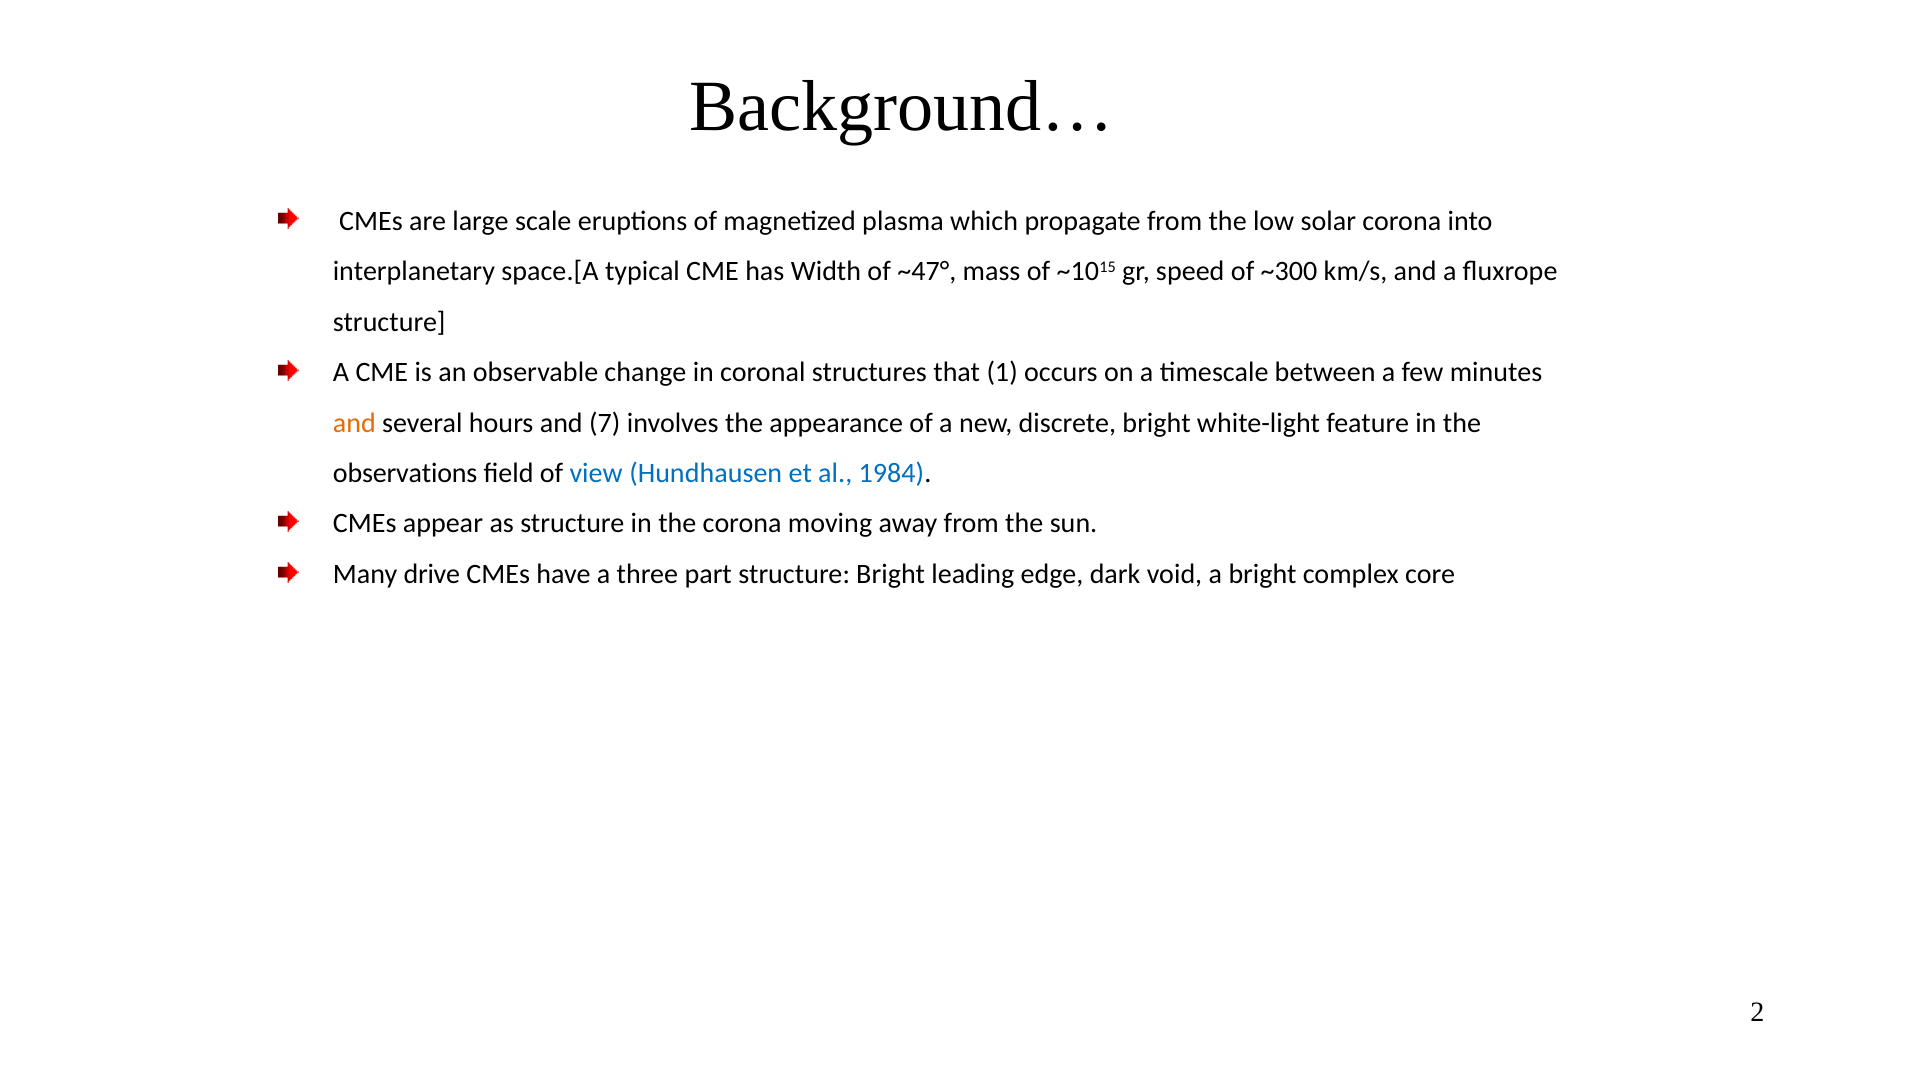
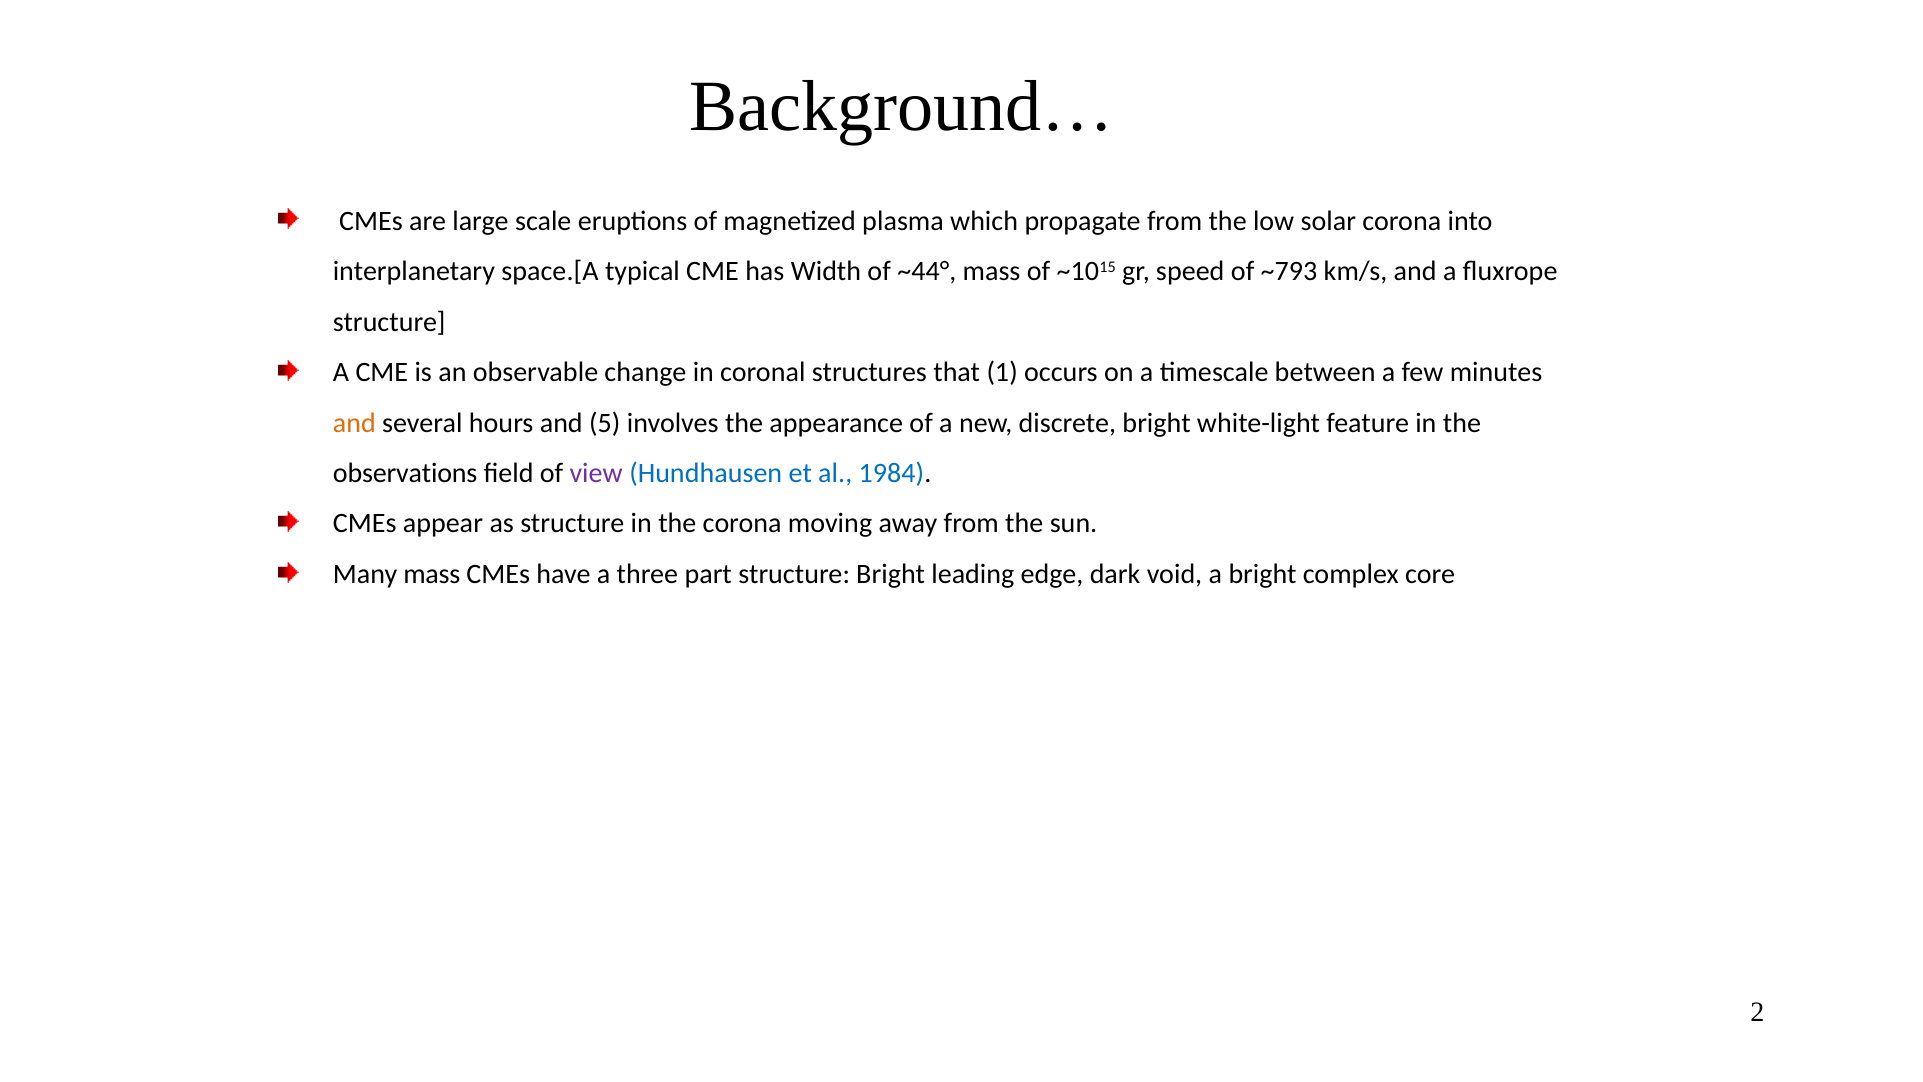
~47°: ~47° -> ~44°
~300: ~300 -> ~793
7: 7 -> 5
view colour: blue -> purple
Many drive: drive -> mass
